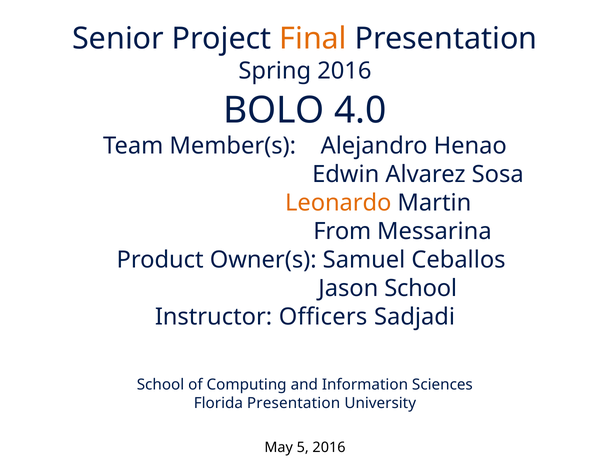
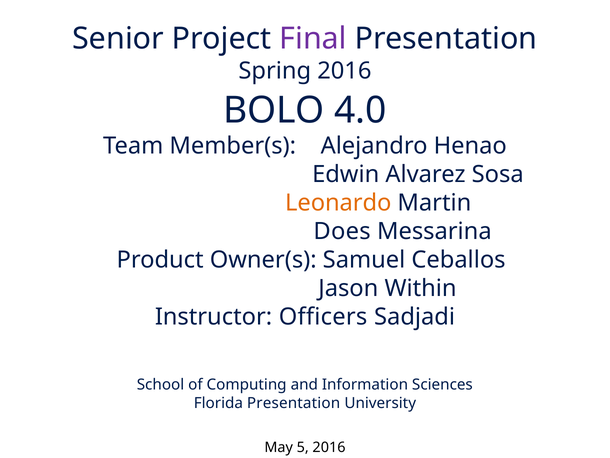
Final colour: orange -> purple
From: From -> Does
Jason School: School -> Within
